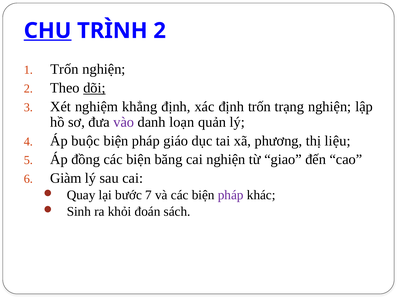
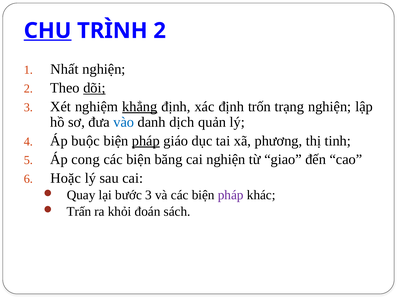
Trốn at (64, 69): Trốn -> Nhất
khẳng underline: none -> present
vào colour: purple -> blue
loạn: loạn -> dịch
pháp at (146, 141) underline: none -> present
liệu: liệu -> tinh
đồng: đồng -> cong
Giàm: Giàm -> Hoặc
bước 7: 7 -> 3
Sinh: Sinh -> Trấn
